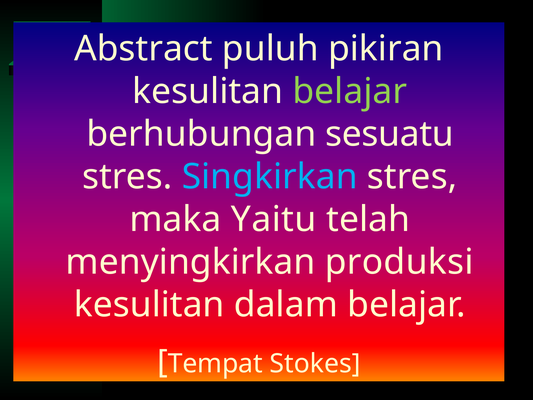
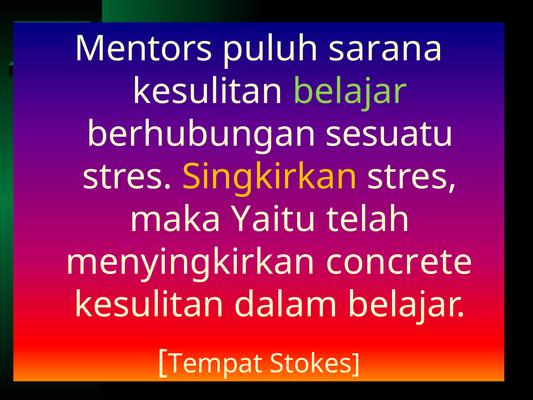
Abstract: Abstract -> Mentors
pikiran: pikiran -> sarana
Singkirkan colour: light blue -> yellow
produksi: produksi -> concrete
